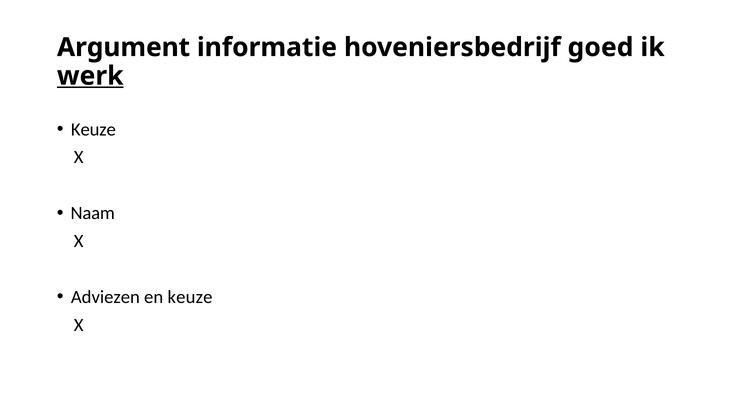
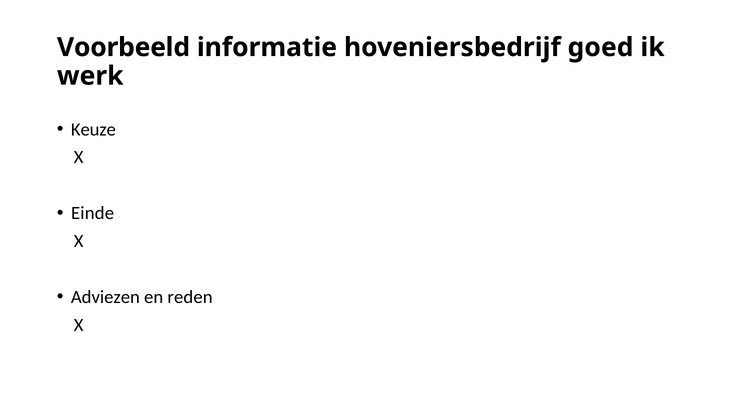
Argument: Argument -> Voorbeeld
werk underline: present -> none
Naam: Naam -> Einde
en keuze: keuze -> reden
